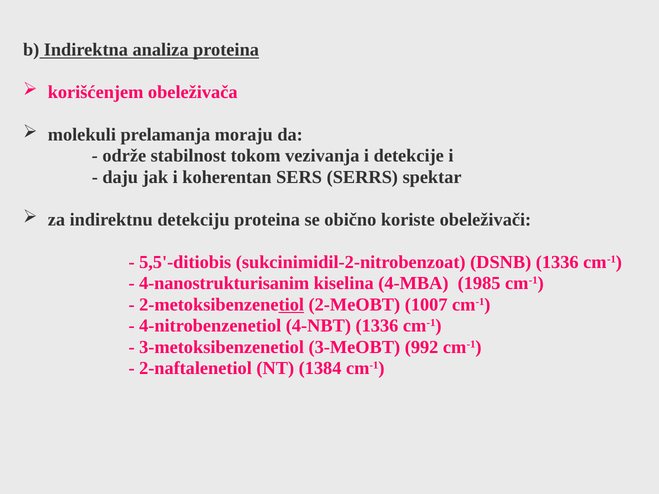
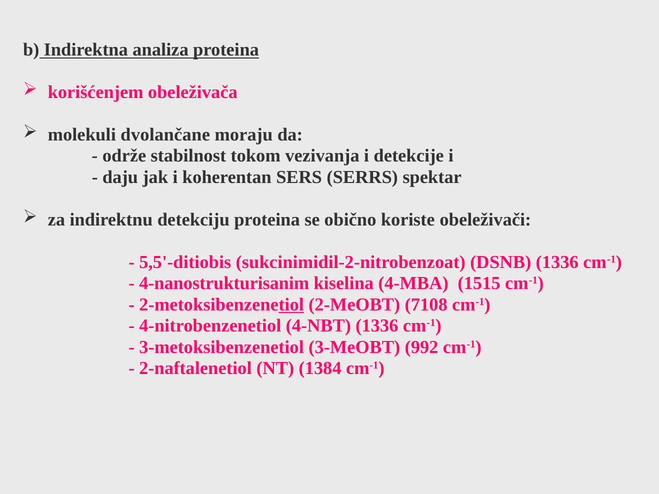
prelamanja: prelamanja -> dvolančane
1985: 1985 -> 1515
1007: 1007 -> 7108
